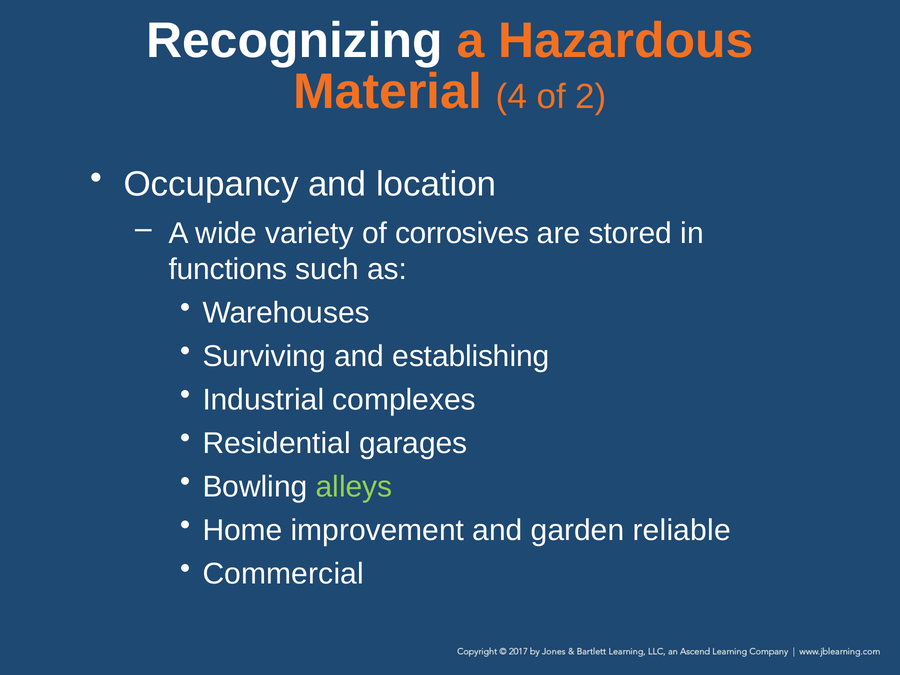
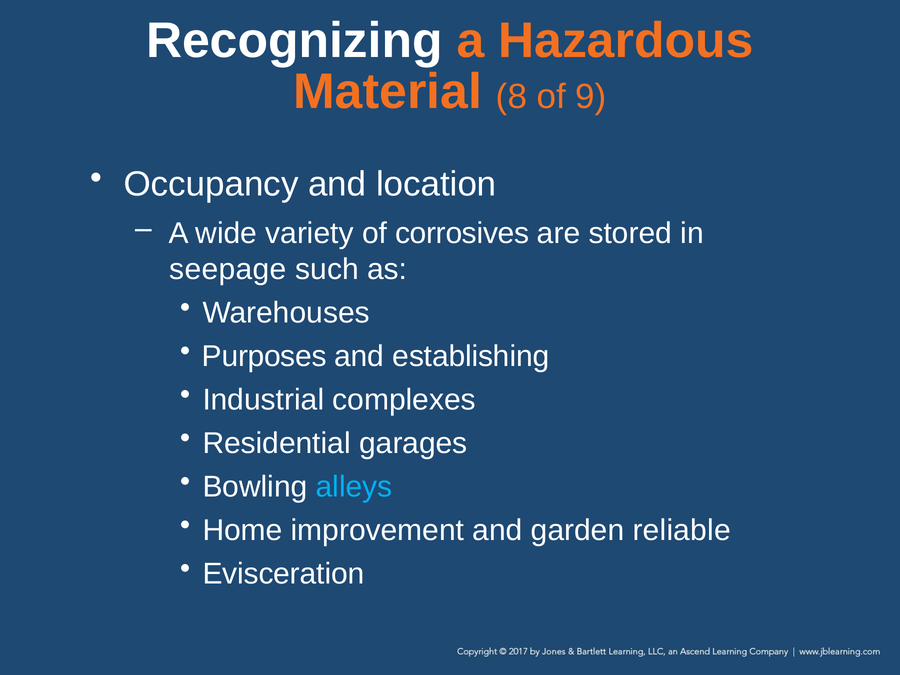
4: 4 -> 8
2: 2 -> 9
functions: functions -> seepage
Surviving: Surviving -> Purposes
alleys colour: light green -> light blue
Commercial: Commercial -> Evisceration
